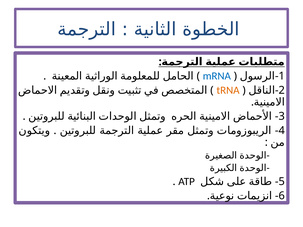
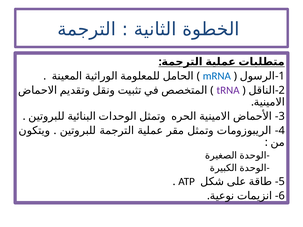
tRNA colour: orange -> purple
